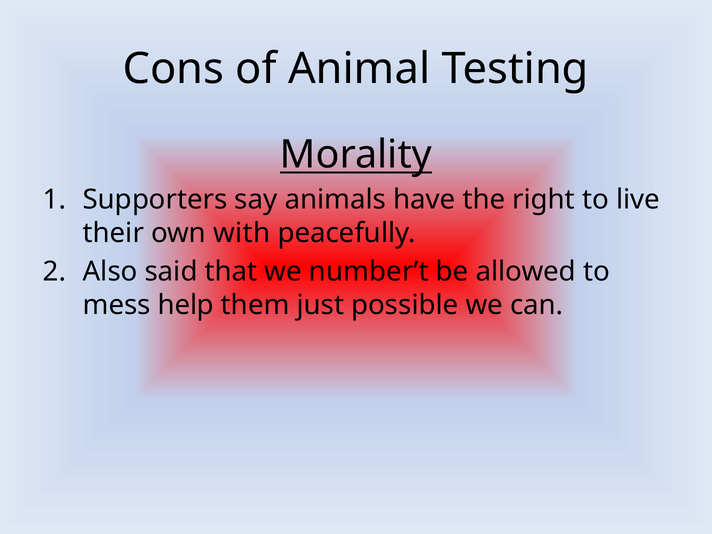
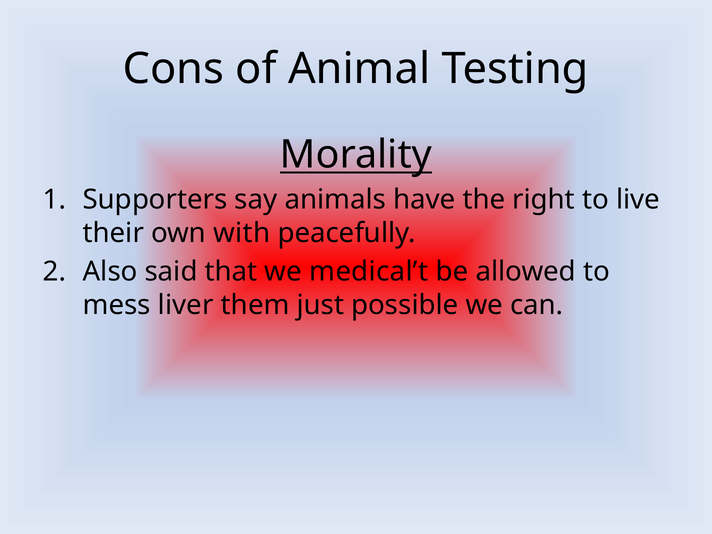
number’t: number’t -> medical’t
help: help -> liver
